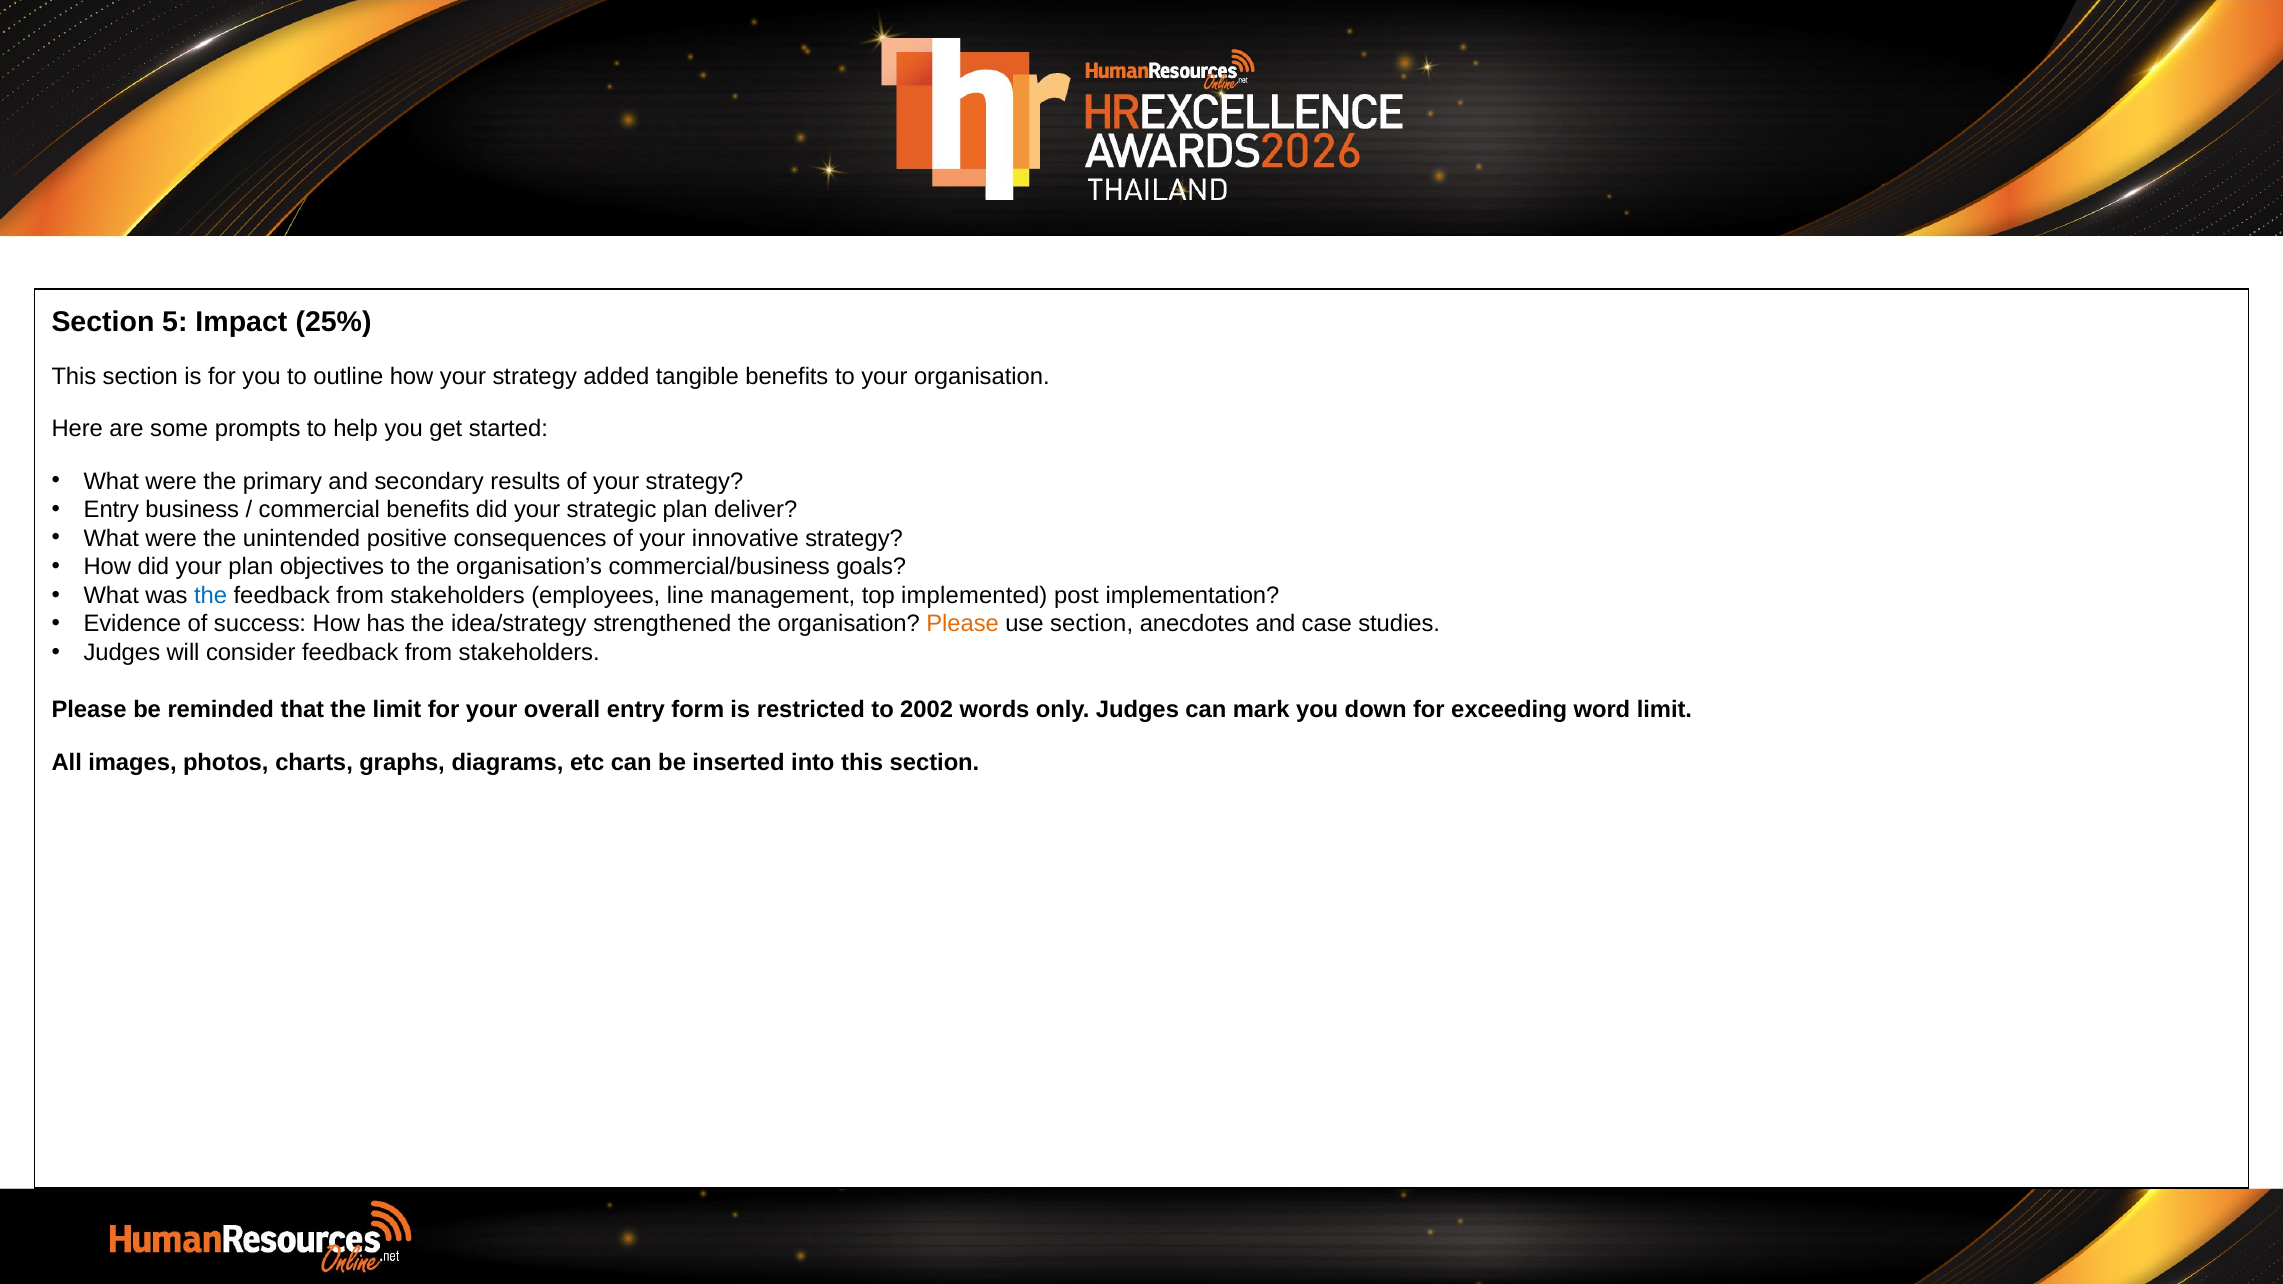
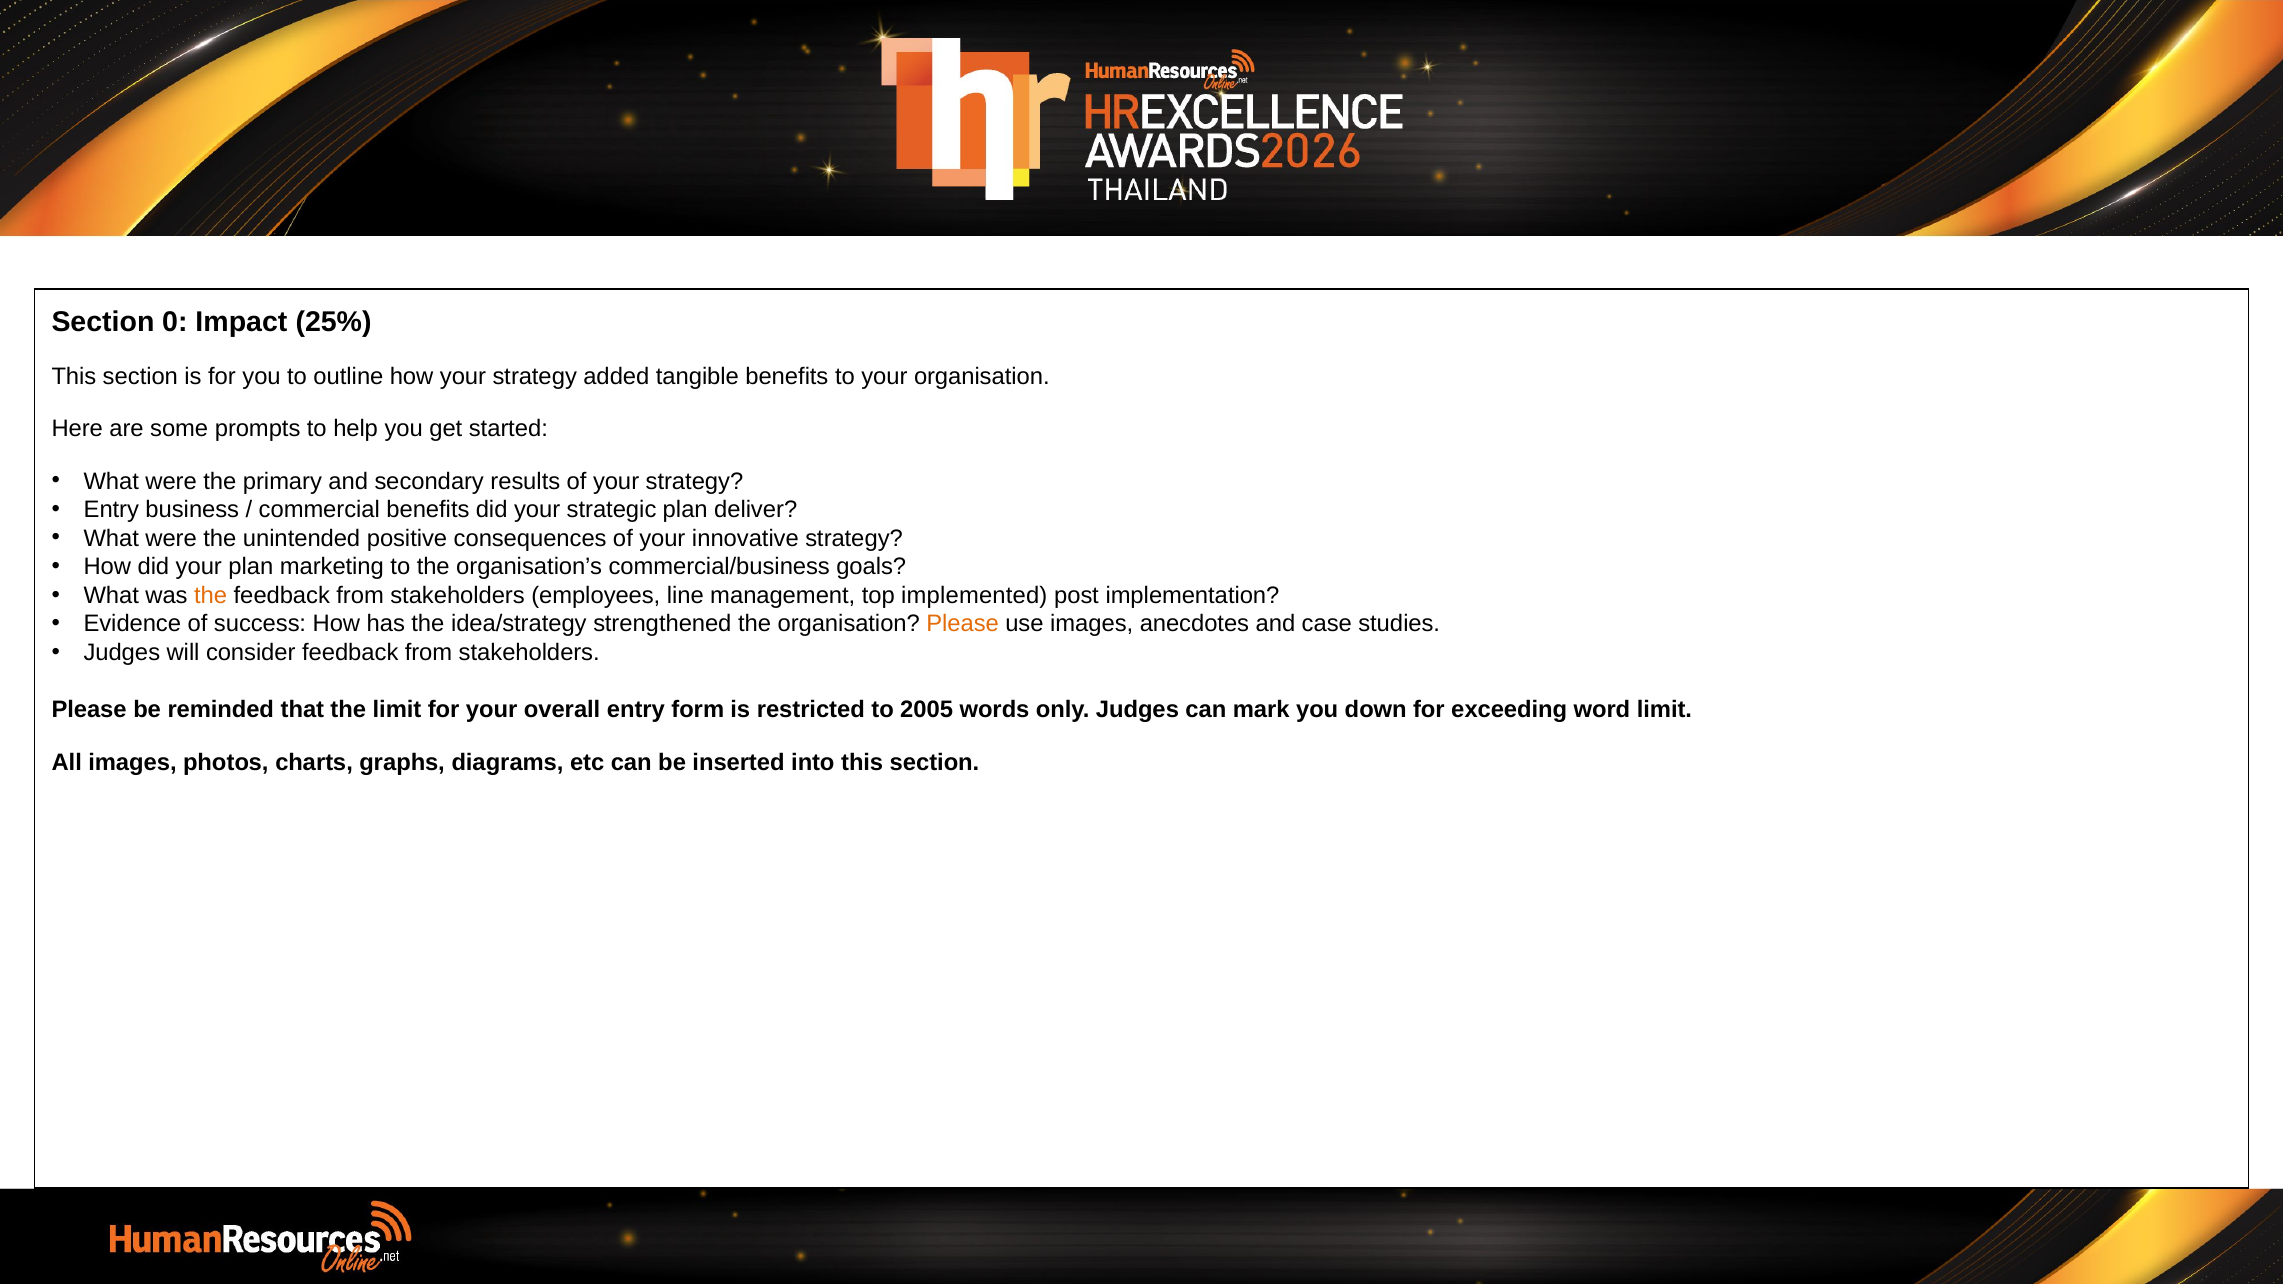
5: 5 -> 0
objectives: objectives -> marketing
the at (211, 596) colour: blue -> orange
use section: section -> images
2002: 2002 -> 2005
